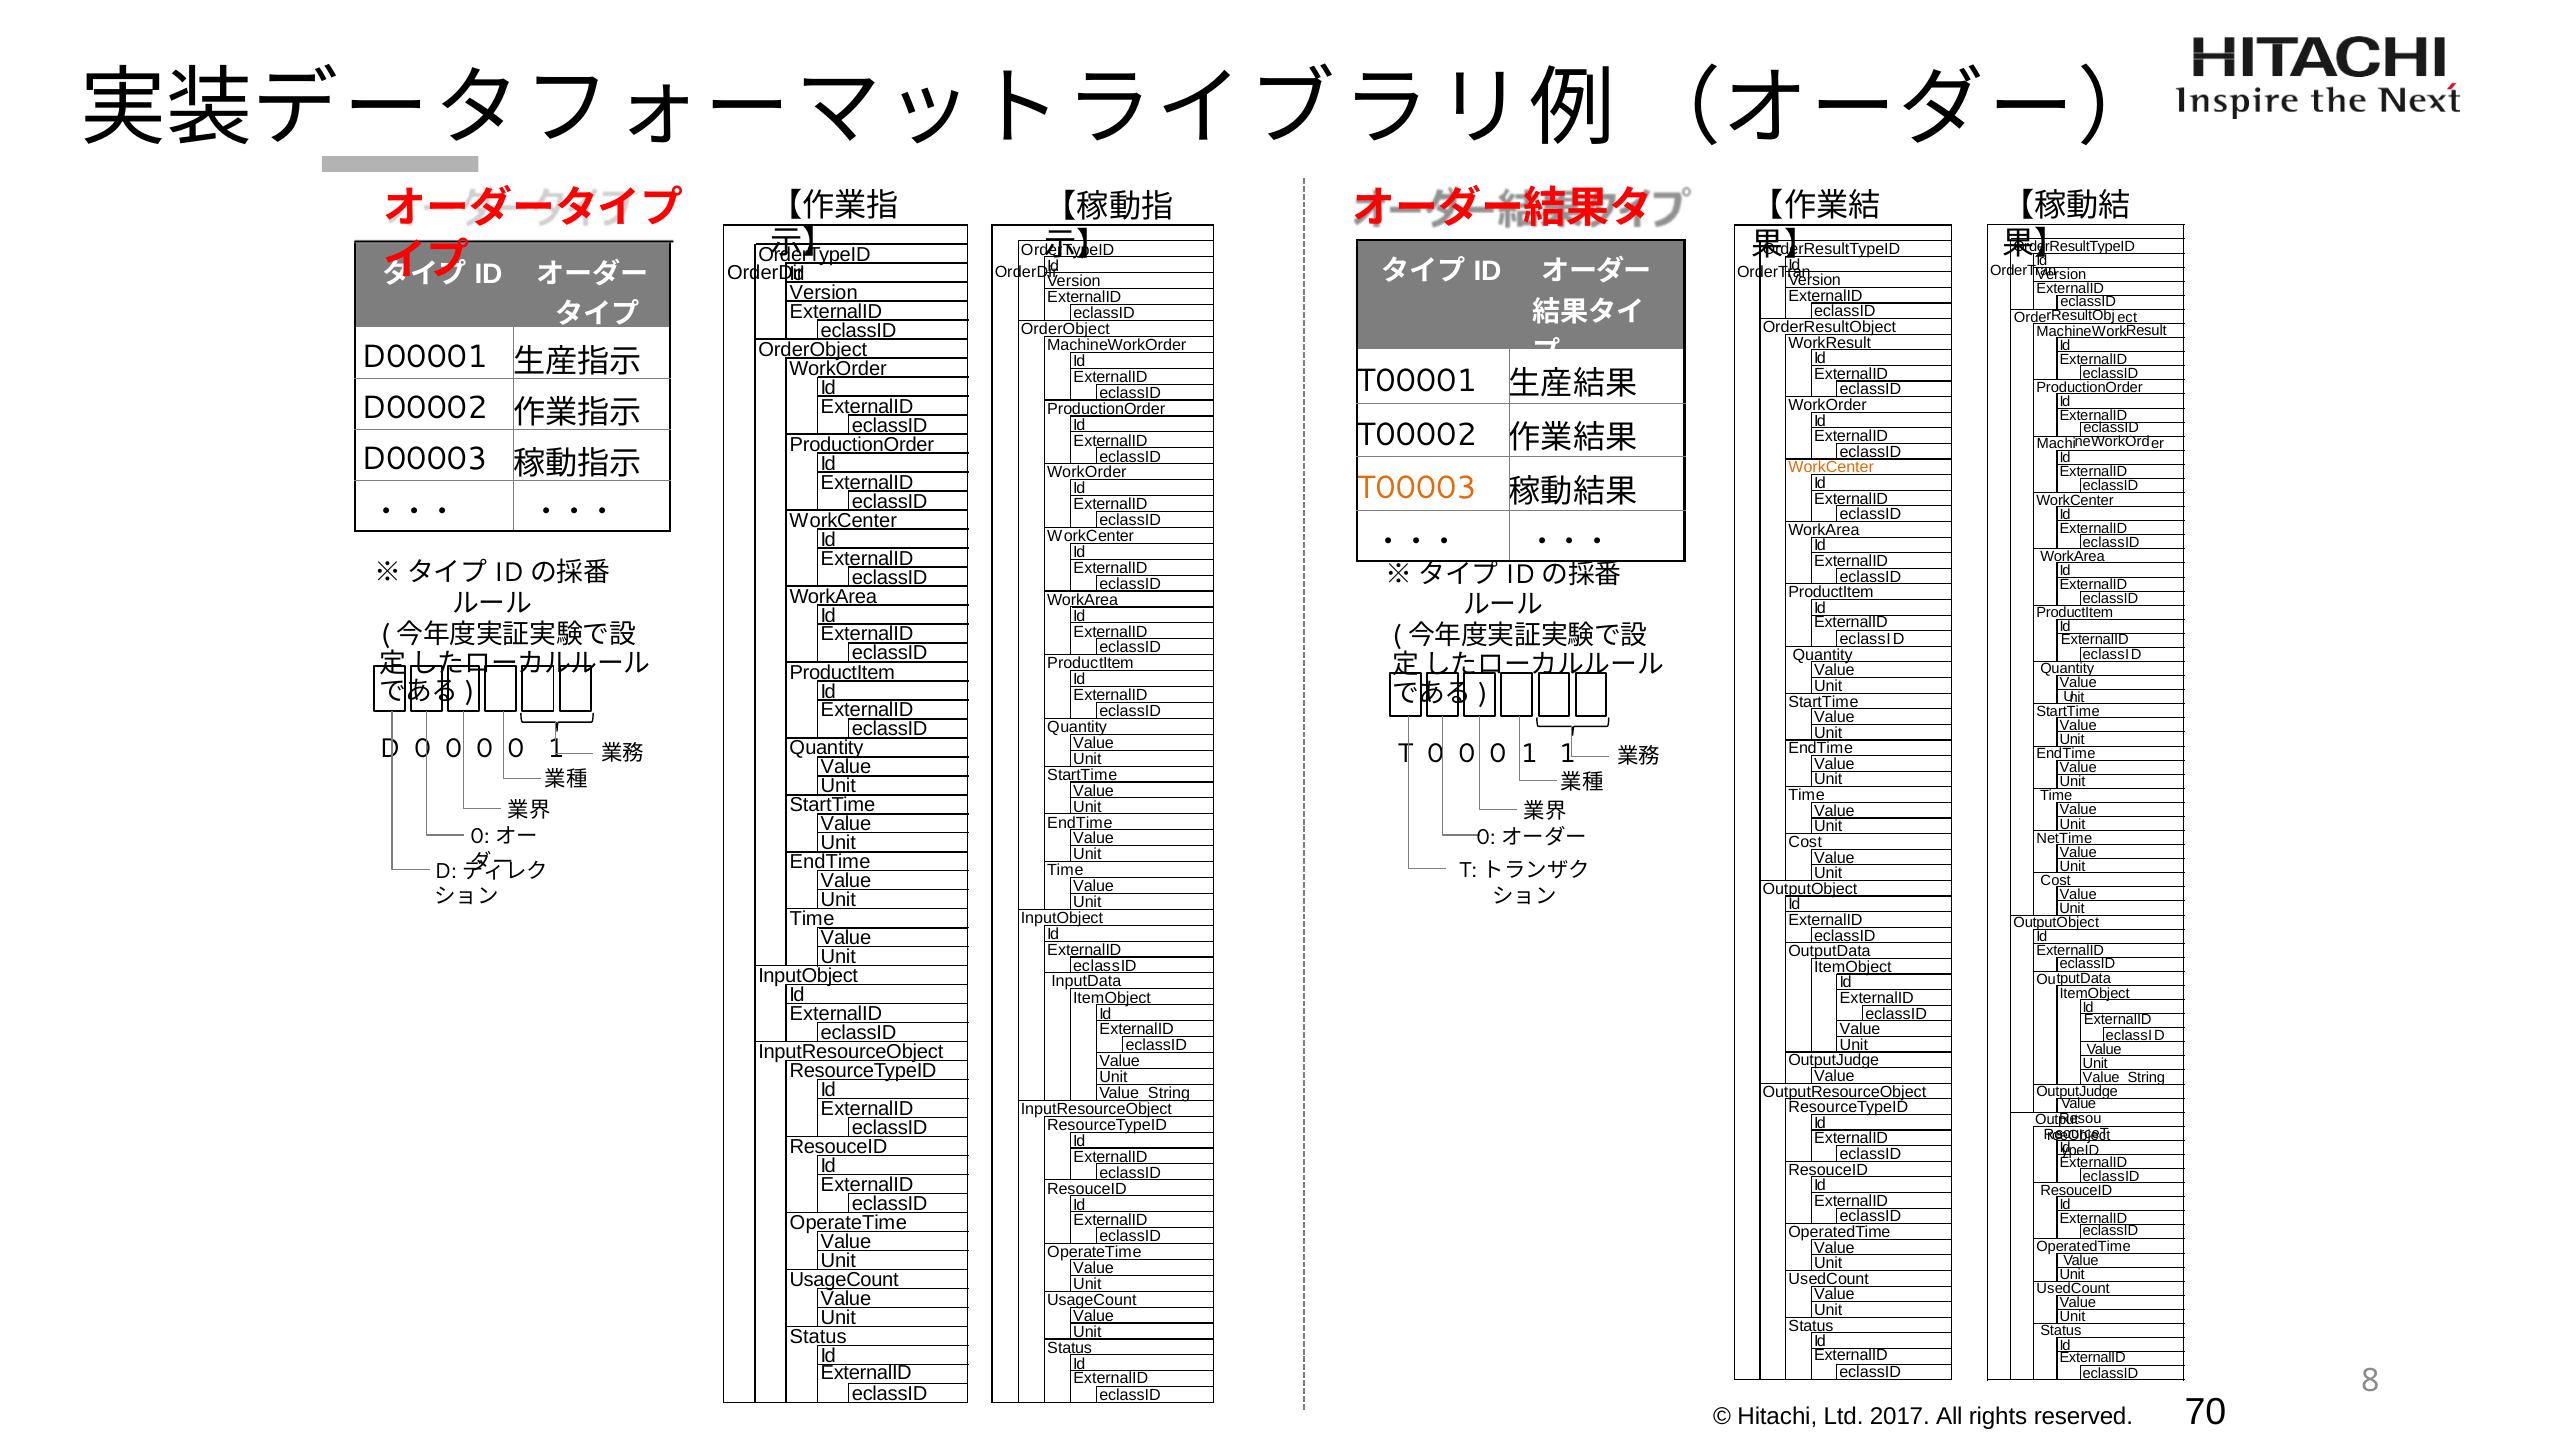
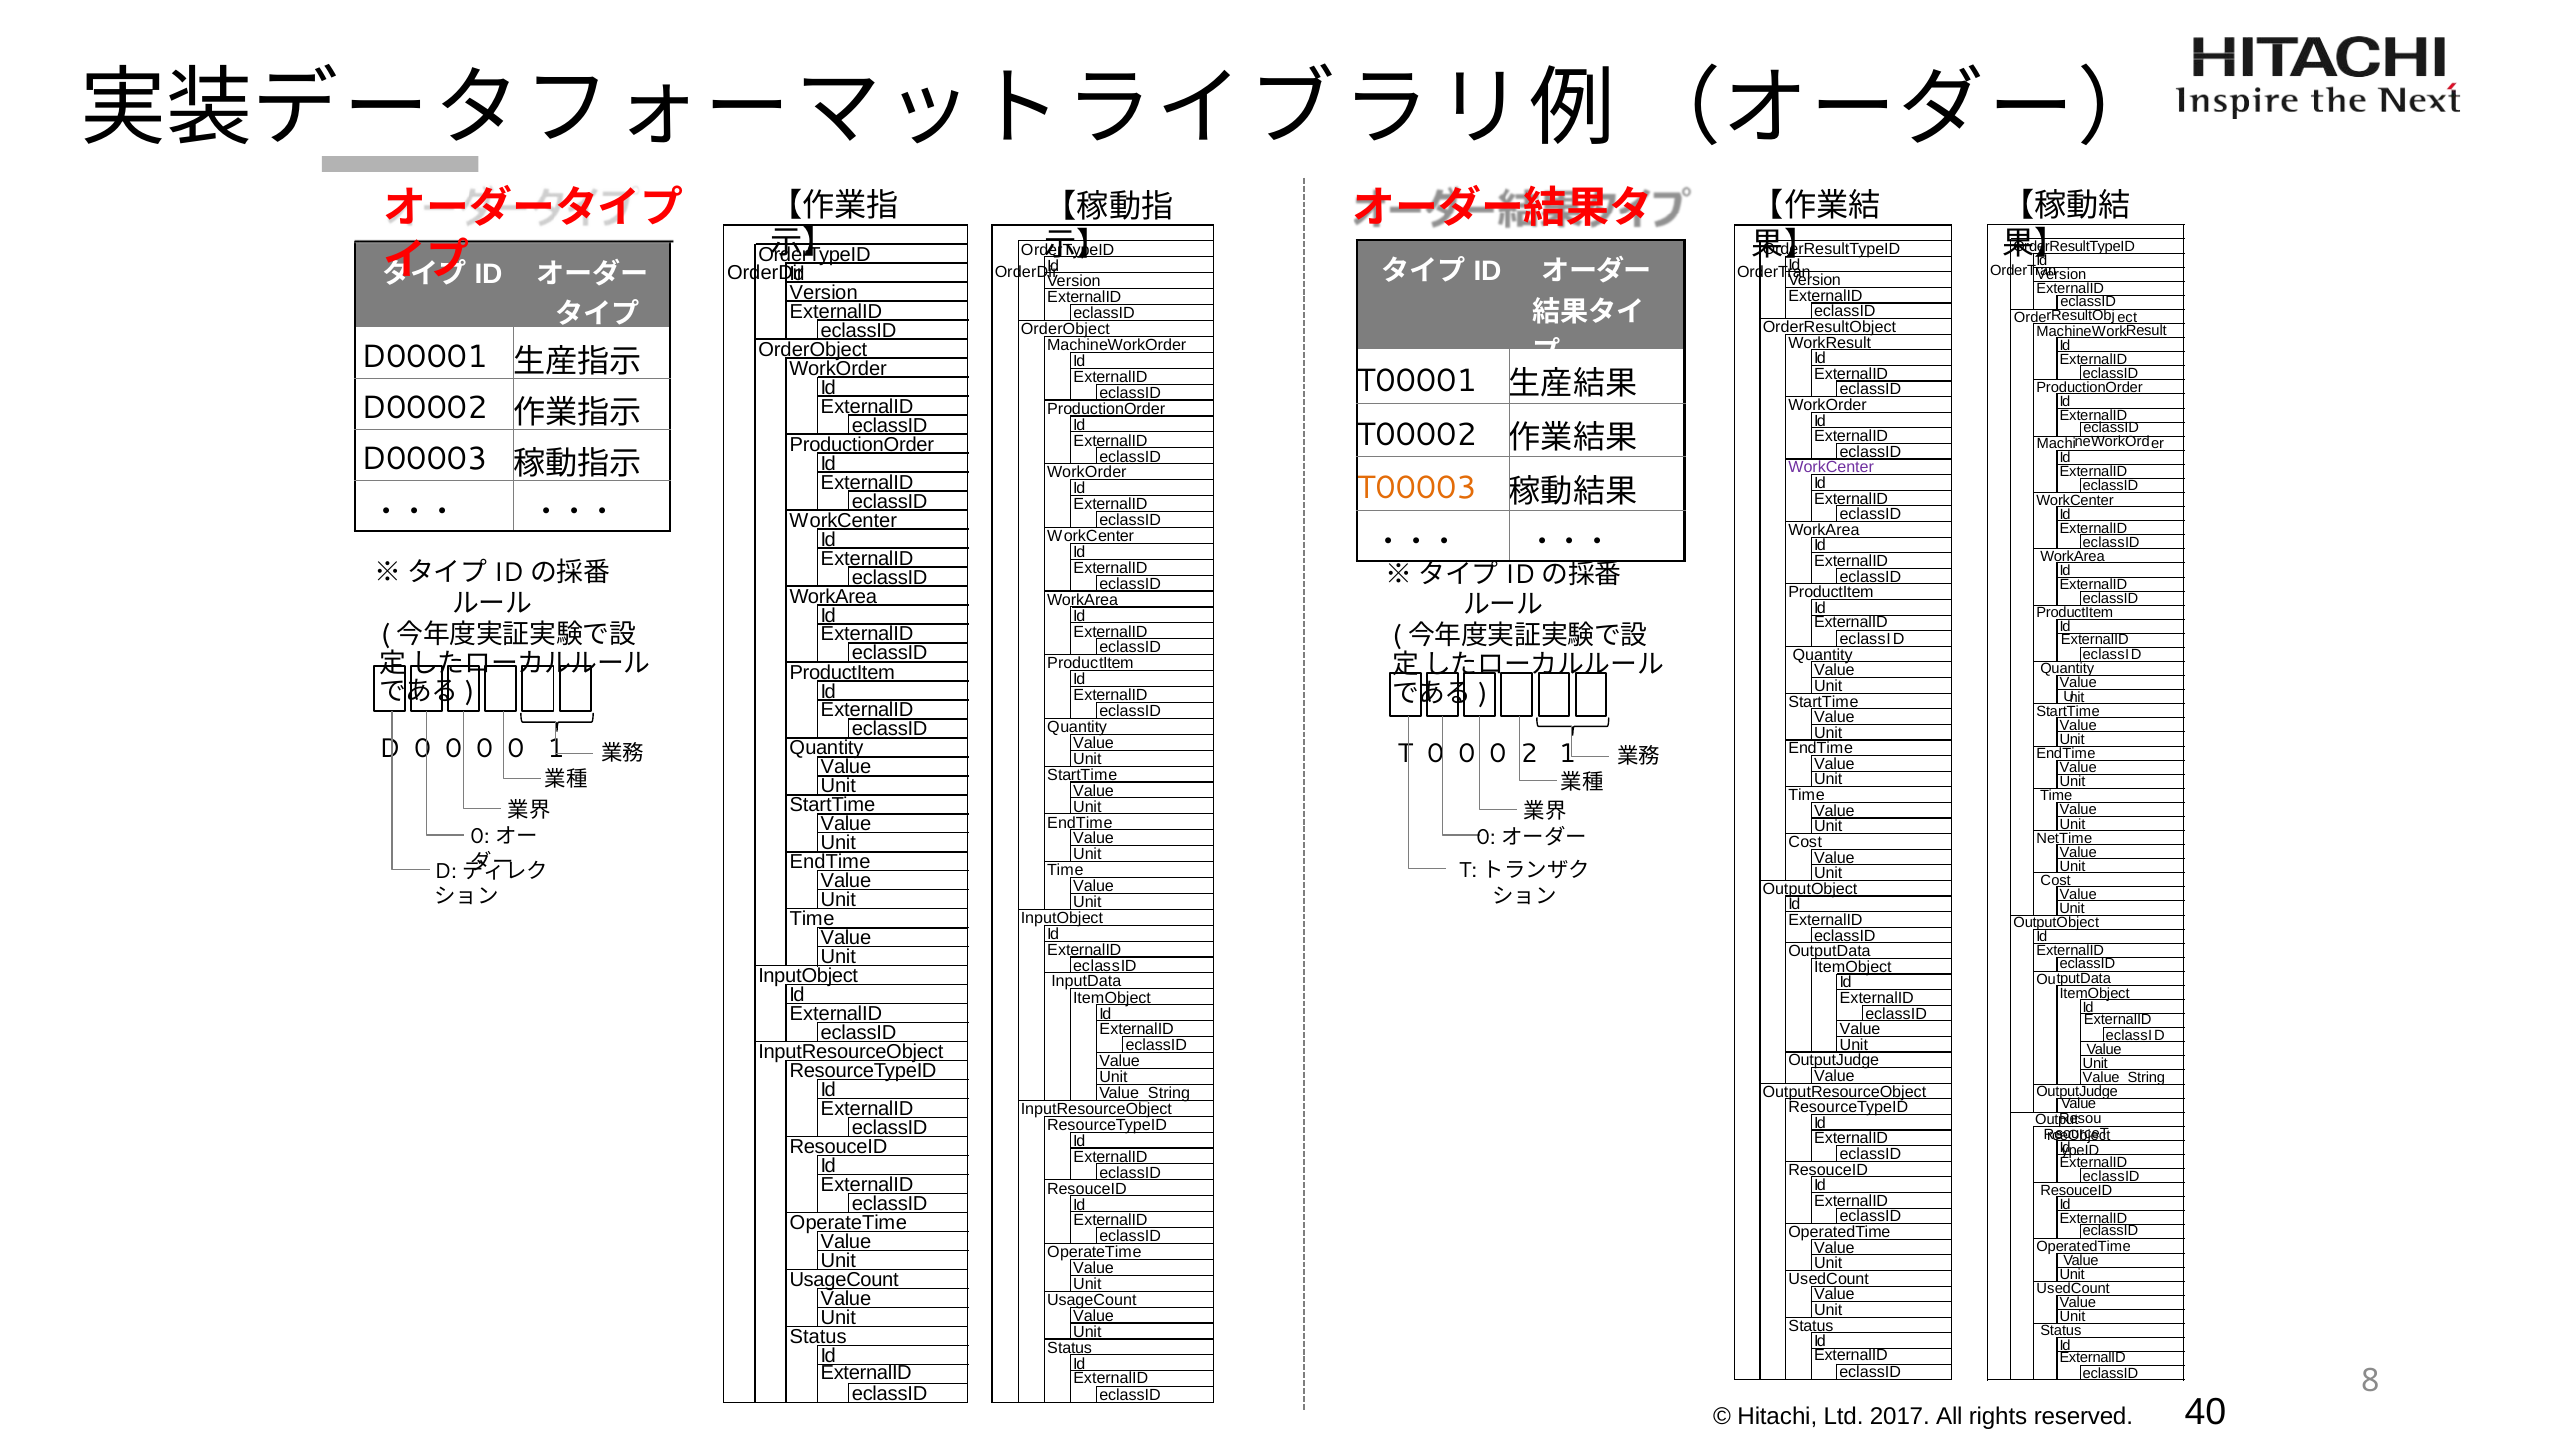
WorkCenter at (1831, 468) colour: orange -> purple
1 at (1529, 754): 1 -> 2
70: 70 -> 40
